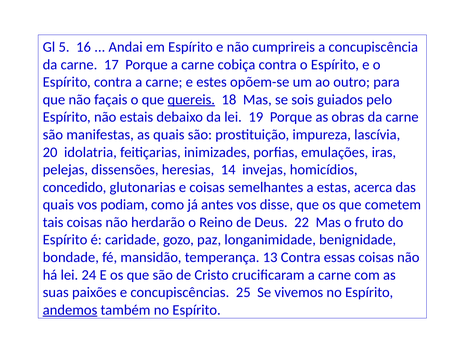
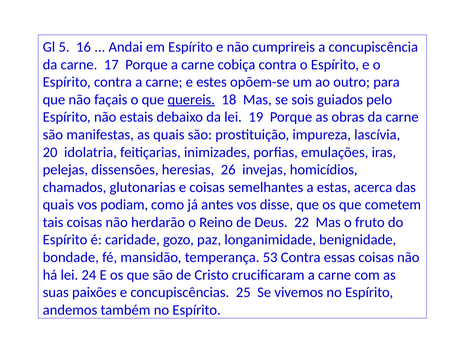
14: 14 -> 26
concedido: concedido -> chamados
13: 13 -> 53
andemos underline: present -> none
